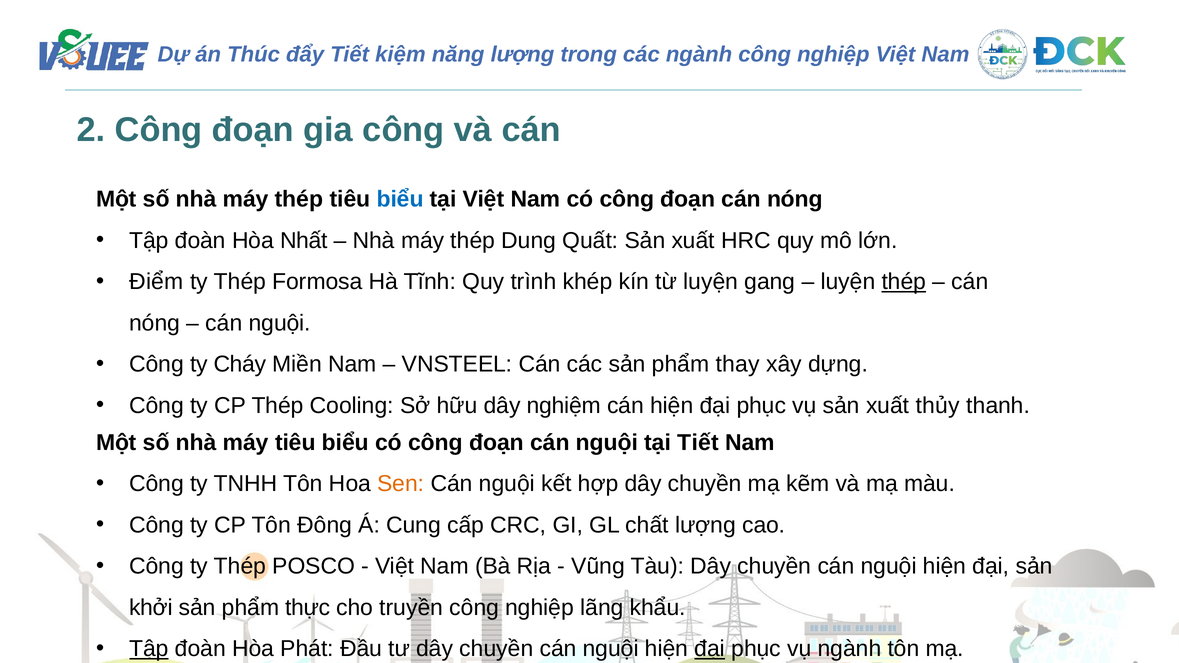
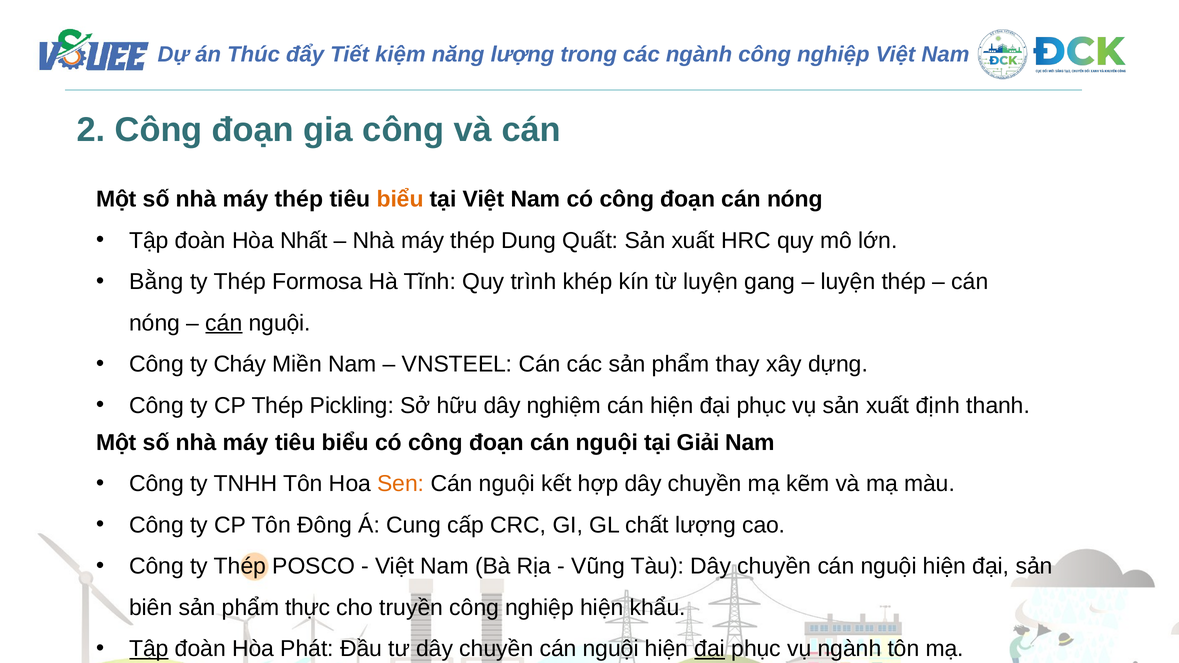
biểu at (400, 199) colour: blue -> orange
Điểm: Điểm -> Bằng
thép at (904, 282) underline: present -> none
cán at (224, 323) underline: none -> present
Cooling: Cooling -> Pickling
thủy: thủy -> định
tại Tiết: Tiết -> Giải
khởi: khởi -> biên
nghiệp lãng: lãng -> hiện
